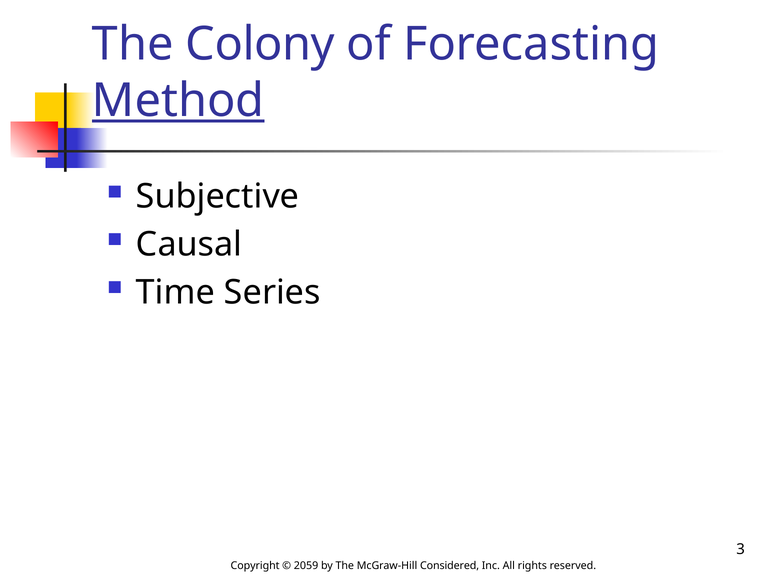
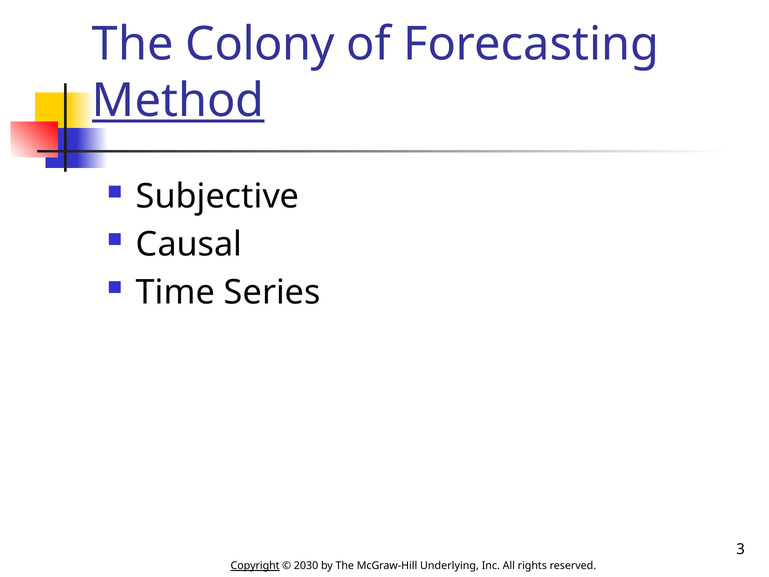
Copyright underline: none -> present
2059: 2059 -> 2030
Considered: Considered -> Underlying
